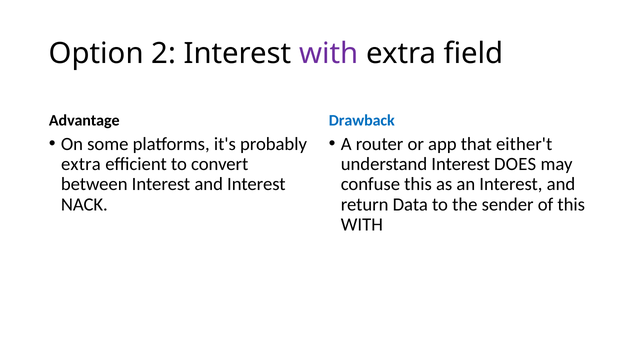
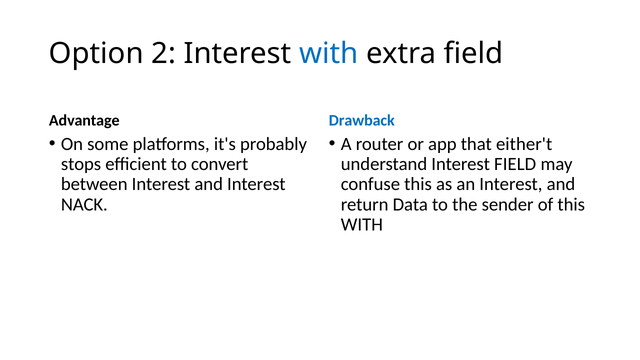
with at (329, 54) colour: purple -> blue
extra at (81, 164): extra -> stops
Interest DOES: DOES -> FIELD
